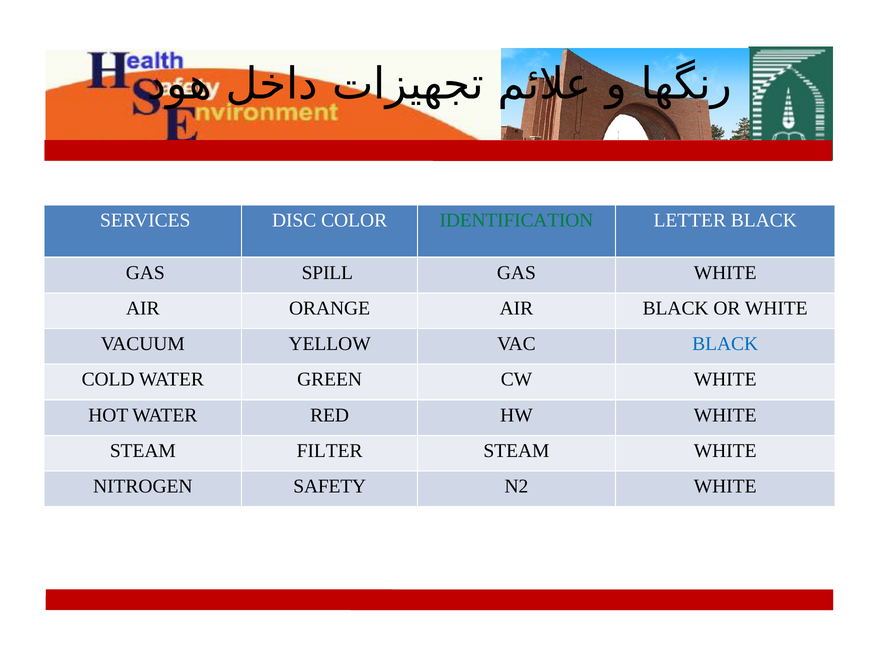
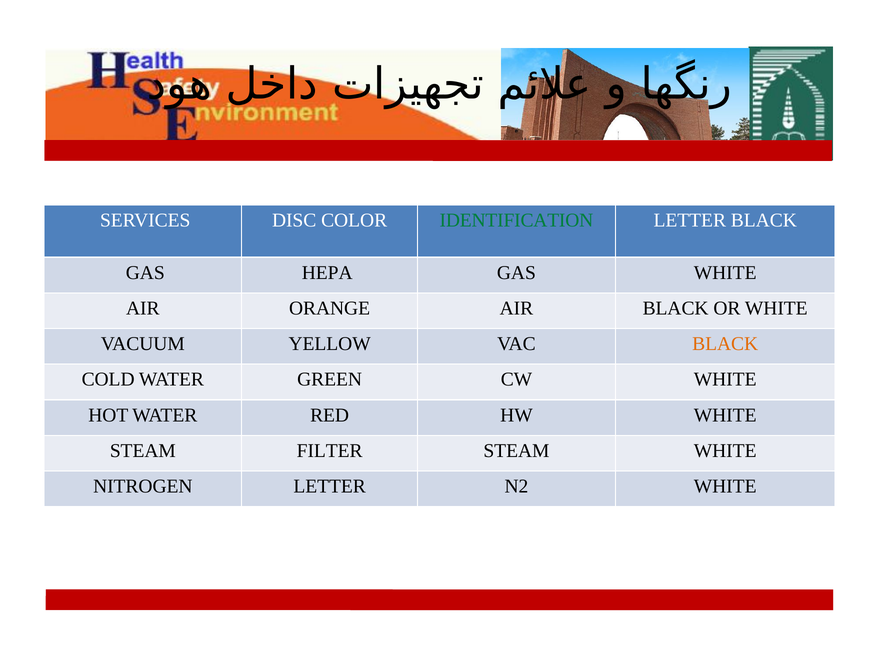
SPILL: SPILL -> HEPA
BLACK at (725, 344) colour: blue -> orange
NITROGEN SAFETY: SAFETY -> LETTER
